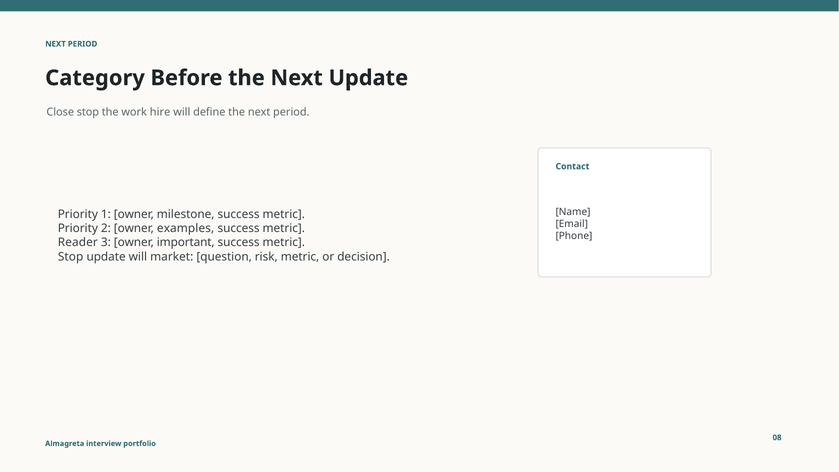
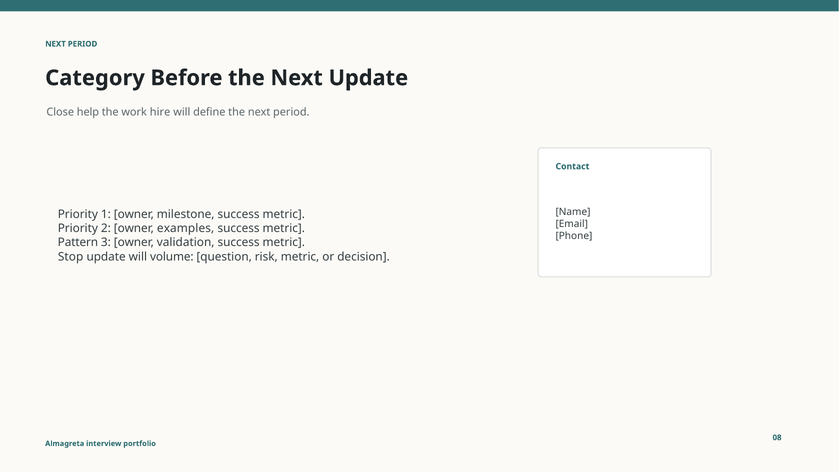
Close stop: stop -> help
Reader: Reader -> Pattern
important: important -> validation
market: market -> volume
